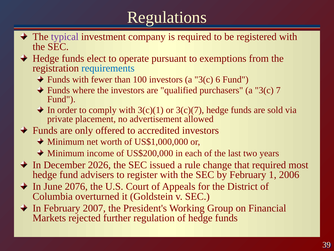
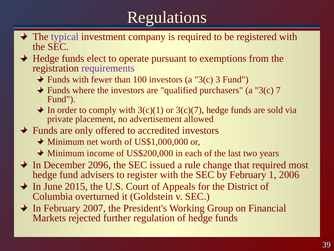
requirements colour: blue -> purple
6: 6 -> 3
2026: 2026 -> 2096
2076: 2076 -> 2015
